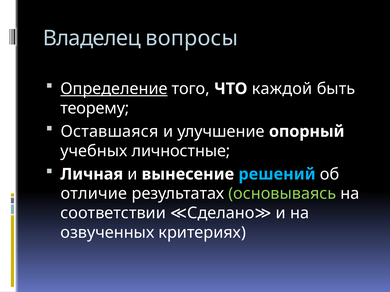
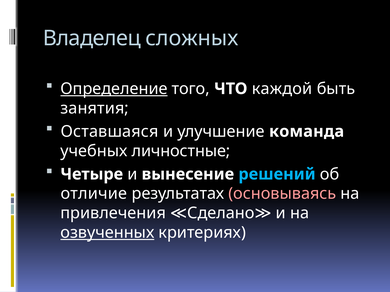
вопросы: вопросы -> сложных
теорему: теорему -> занятия
опорный: опорный -> команда
Личная: Личная -> Четыре
основываясь colour: light green -> pink
соответствии: соответствии -> привлечения
озвученных underline: none -> present
